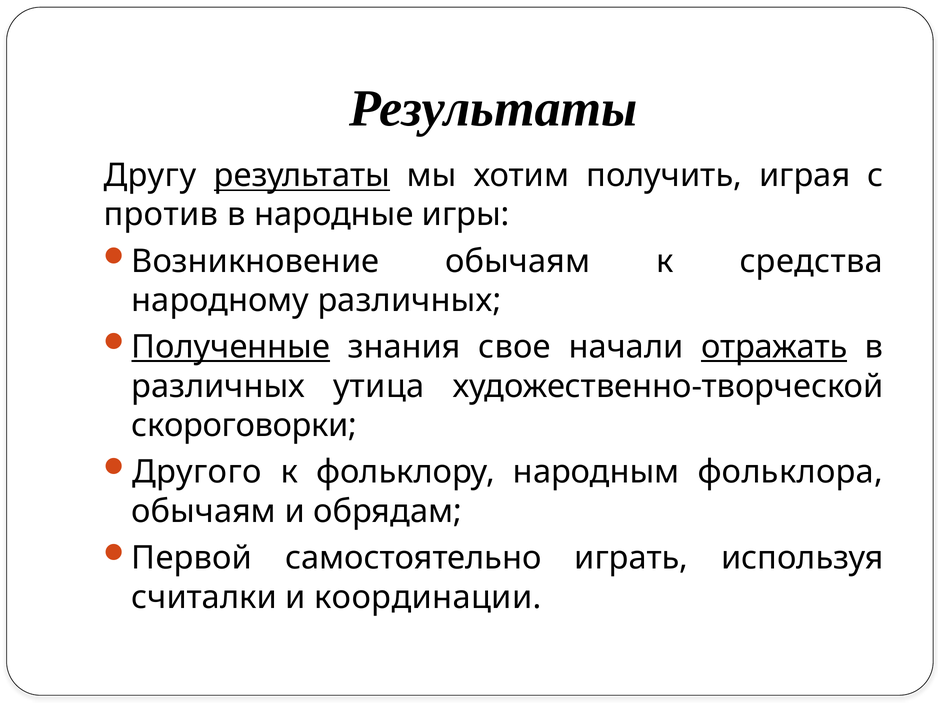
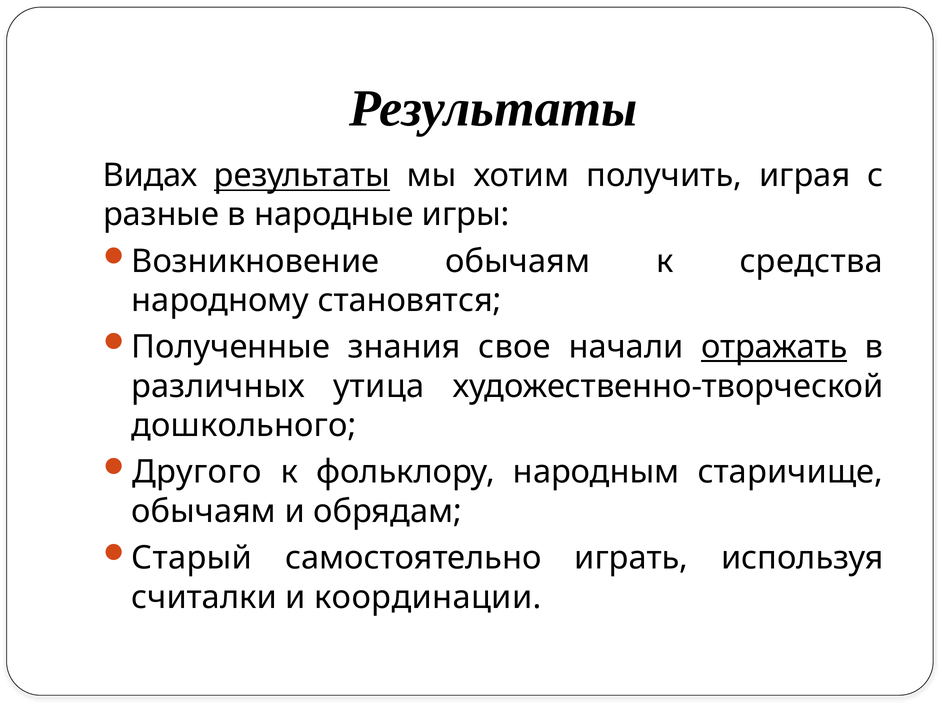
Другу: Другу -> Видах
против: против -> разные
народному различных: различных -> становятся
Полученные underline: present -> none
скороговорки: скороговорки -> дошкольного
фольклора: фольклора -> старичище
Первой: Первой -> Старый
